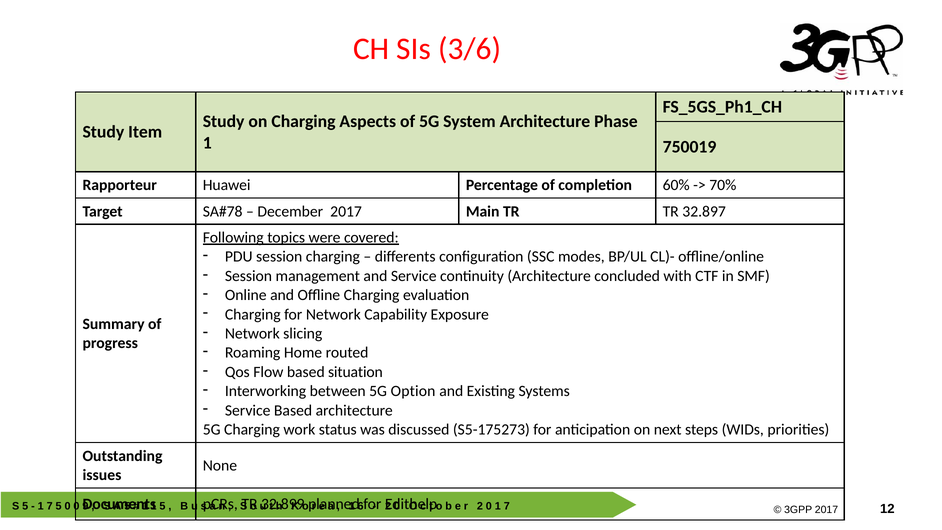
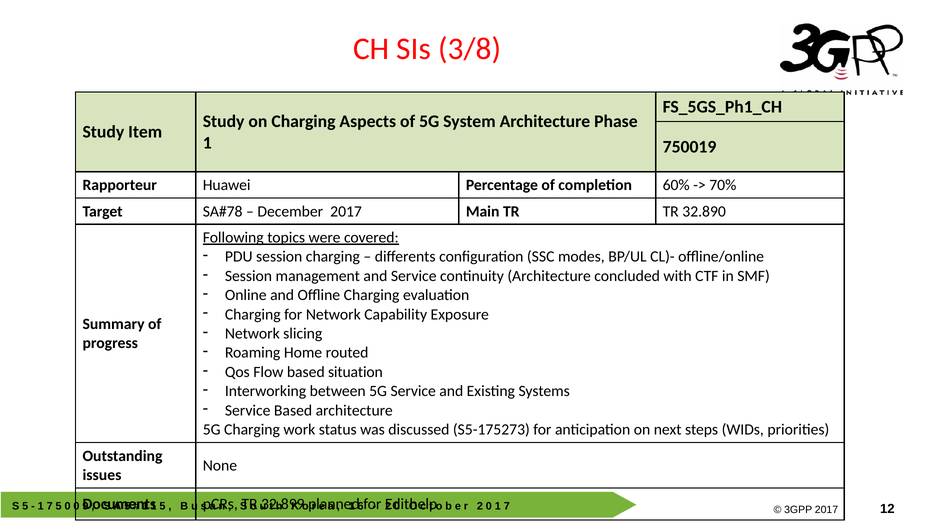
3/6: 3/6 -> 3/8
32.897: 32.897 -> 32.890
5G Option: Option -> Service
